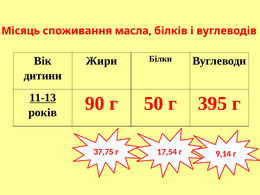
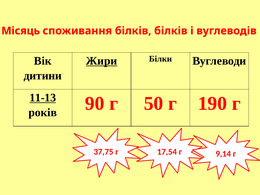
споживання масла: масла -> білків
Жири underline: none -> present
395: 395 -> 190
